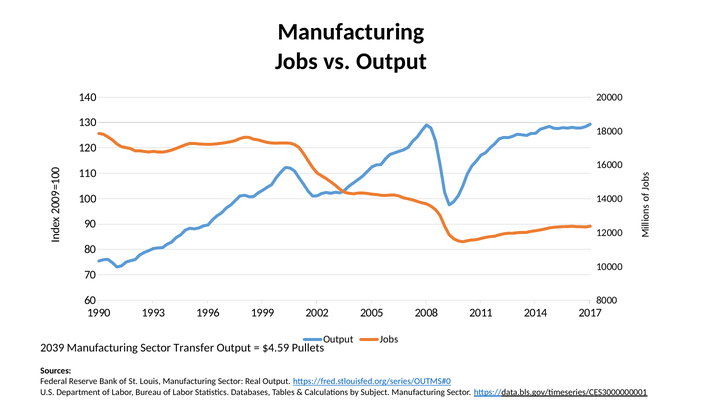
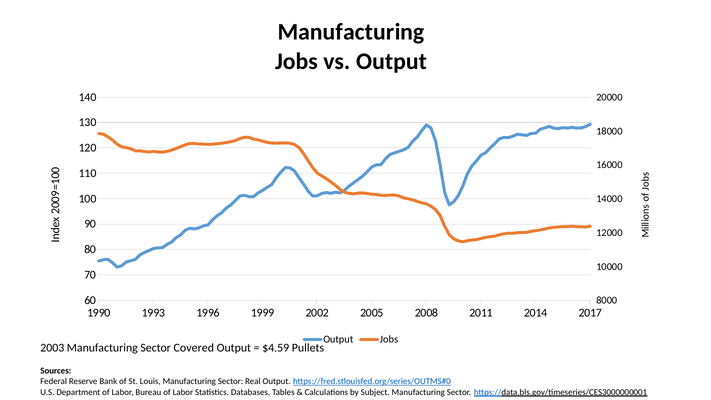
2039: 2039 -> 2003
Transfer: Transfer -> Covered
